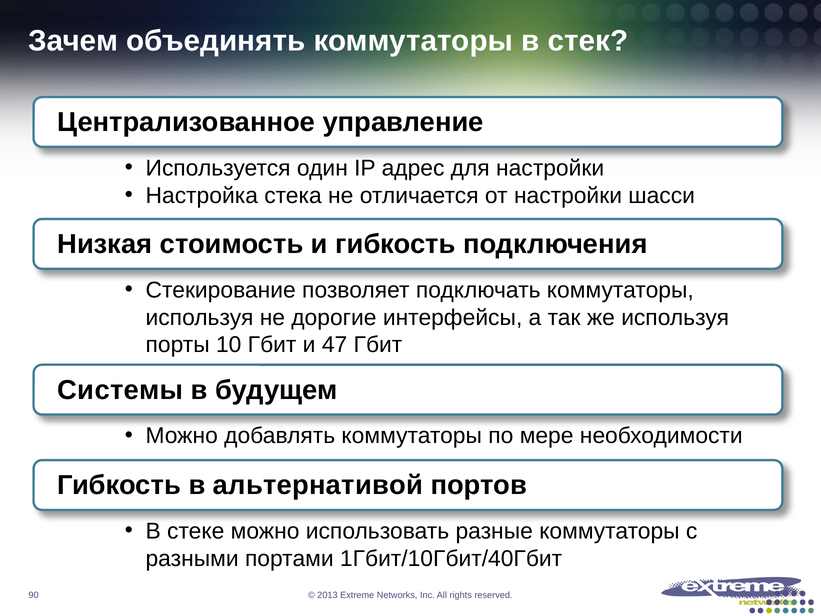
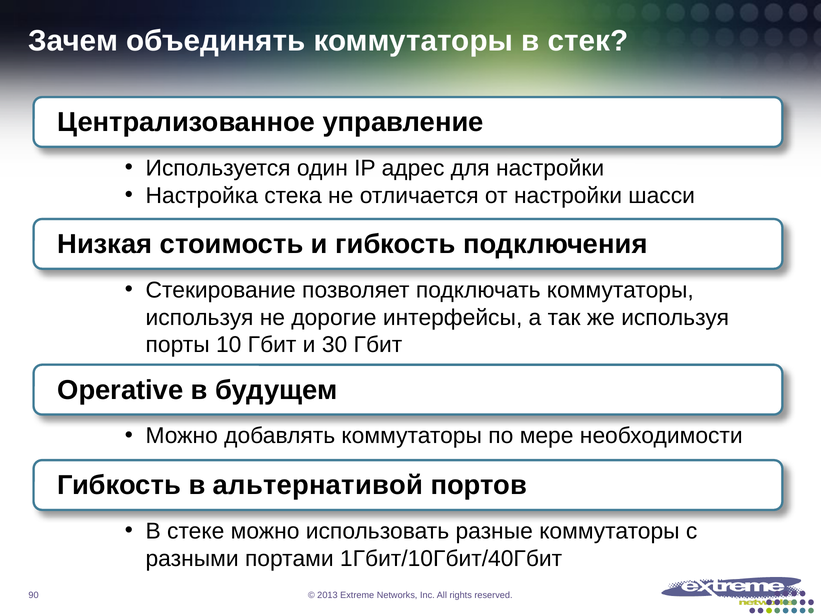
47: 47 -> 30
Системы: Системы -> Operative
